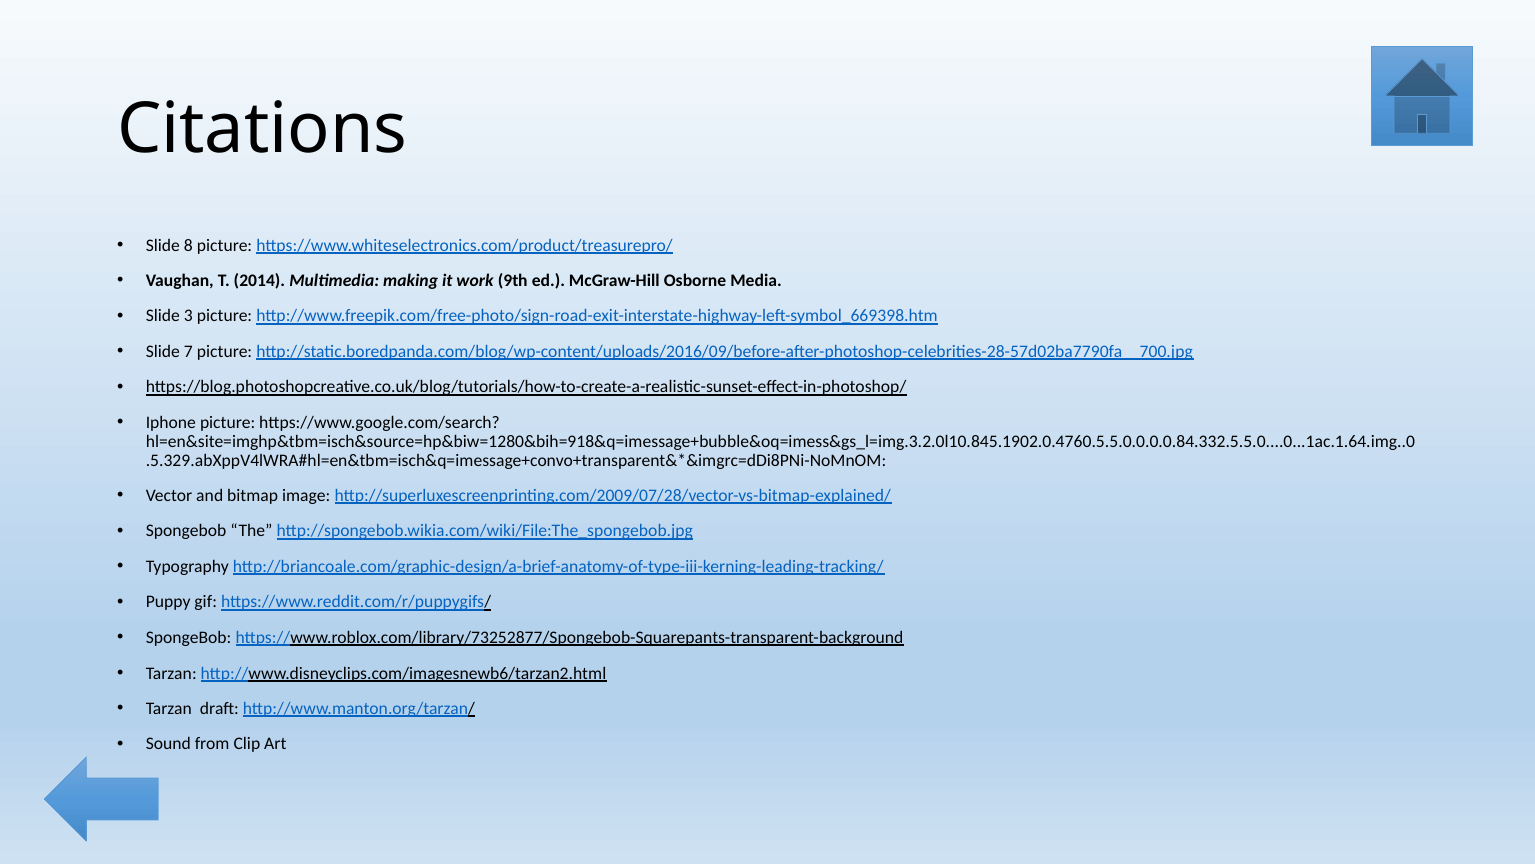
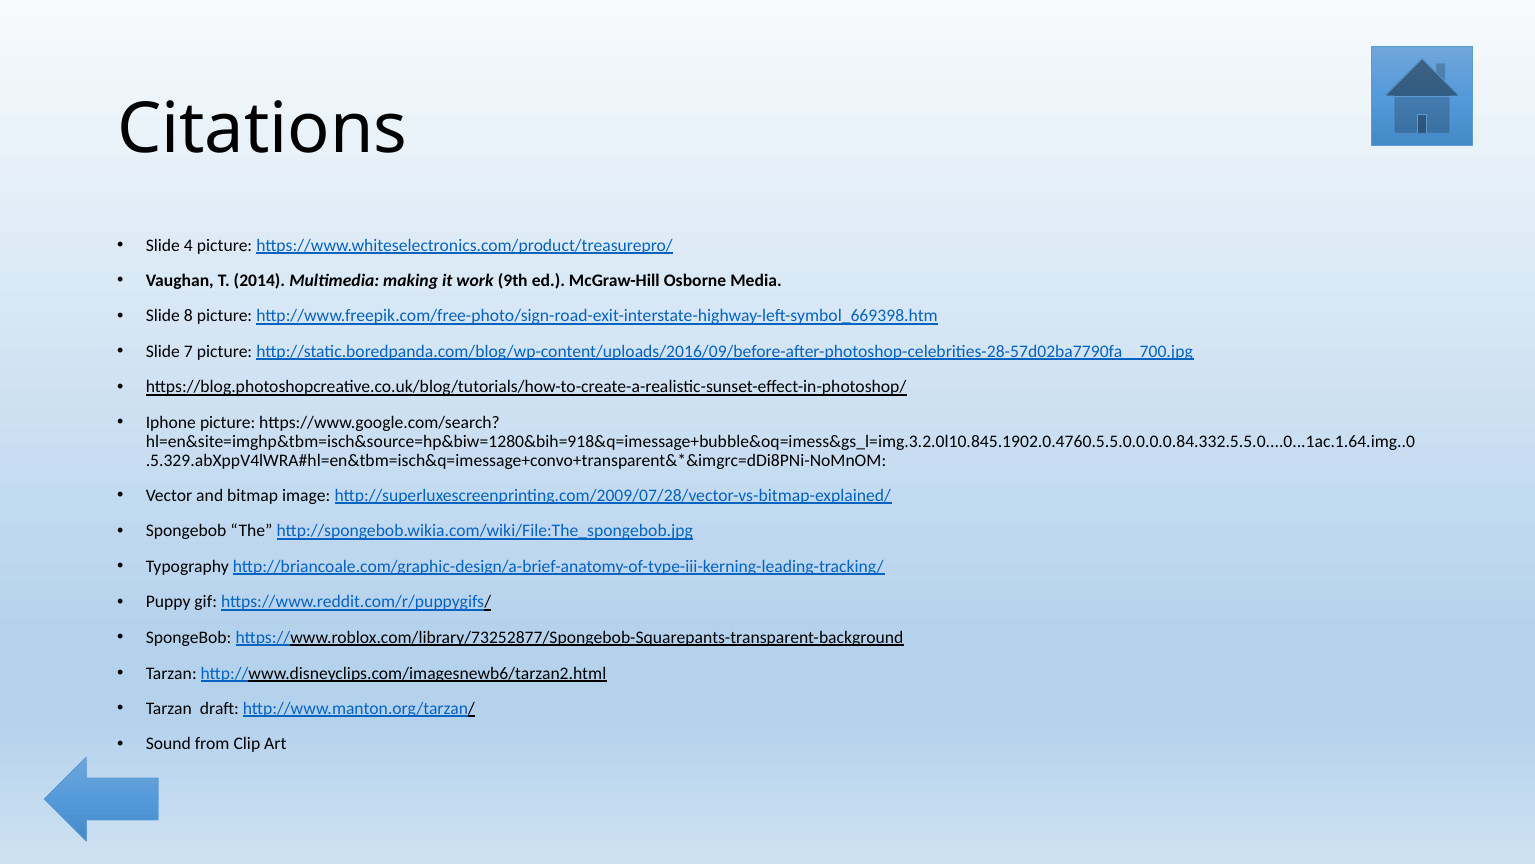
8: 8 -> 4
3: 3 -> 8
